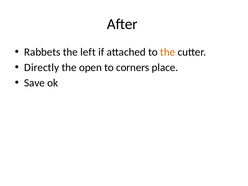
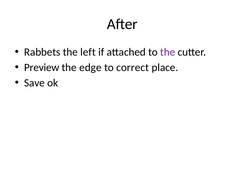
the at (168, 52) colour: orange -> purple
Directly: Directly -> Preview
open: open -> edge
corners: corners -> correct
